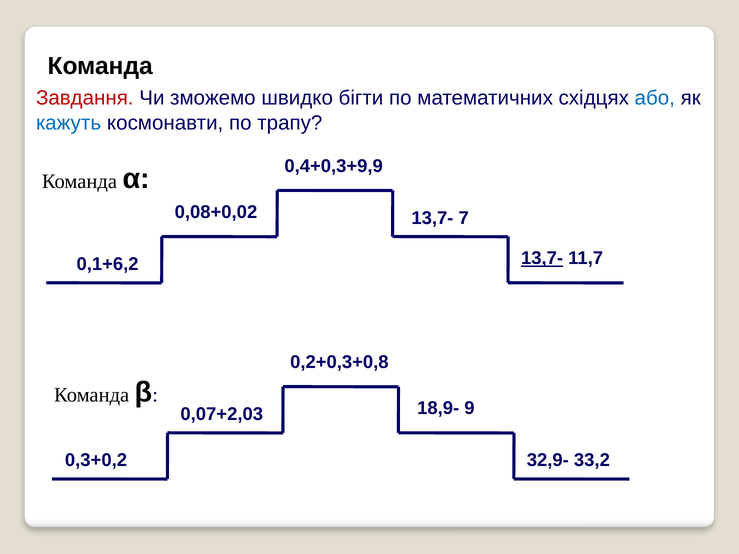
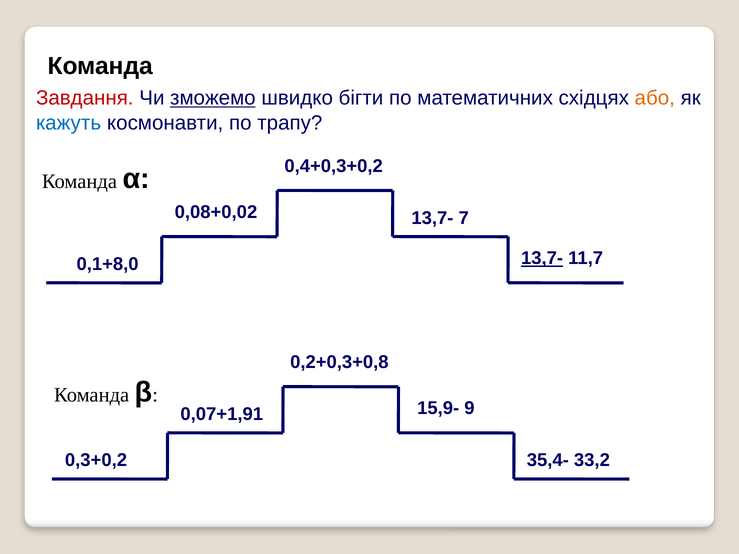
зможемо underline: none -> present
або colour: blue -> orange
0,4+0,3+9,9: 0,4+0,3+9,9 -> 0,4+0,3+0,2
0,1+6,2: 0,1+6,2 -> 0,1+8,0
18,9-: 18,9- -> 15,9-
0,07+2,03: 0,07+2,03 -> 0,07+1,91
32,9-: 32,9- -> 35,4-
